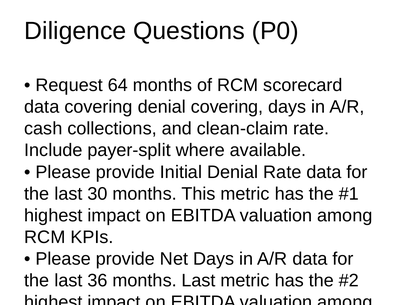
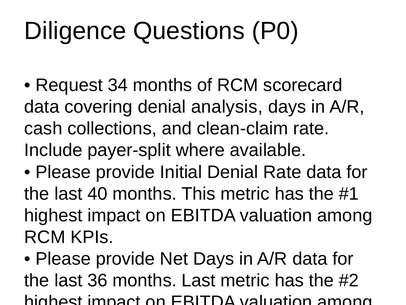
64: 64 -> 34
denial covering: covering -> analysis
30: 30 -> 40
